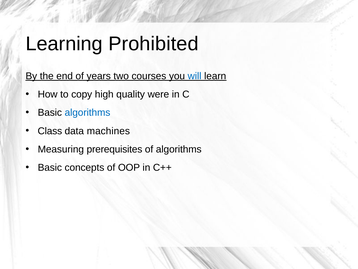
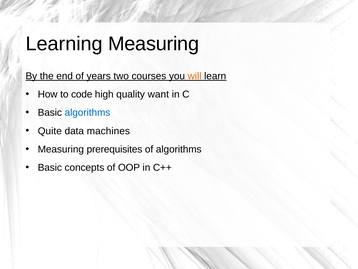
Learning Prohibited: Prohibited -> Measuring
will colour: blue -> orange
copy: copy -> code
were: were -> want
Class: Class -> Quite
